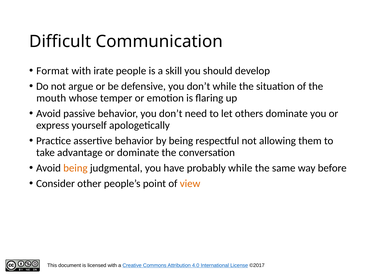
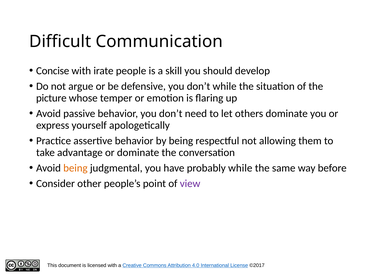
Format: Format -> Concise
mouth: mouth -> picture
view colour: orange -> purple
